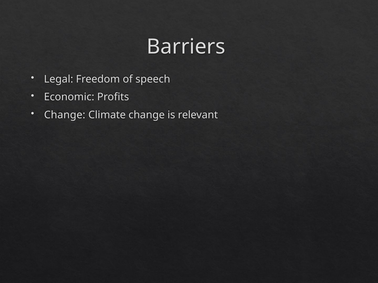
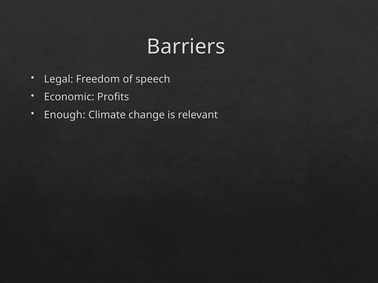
Change at (65, 115): Change -> Enough
